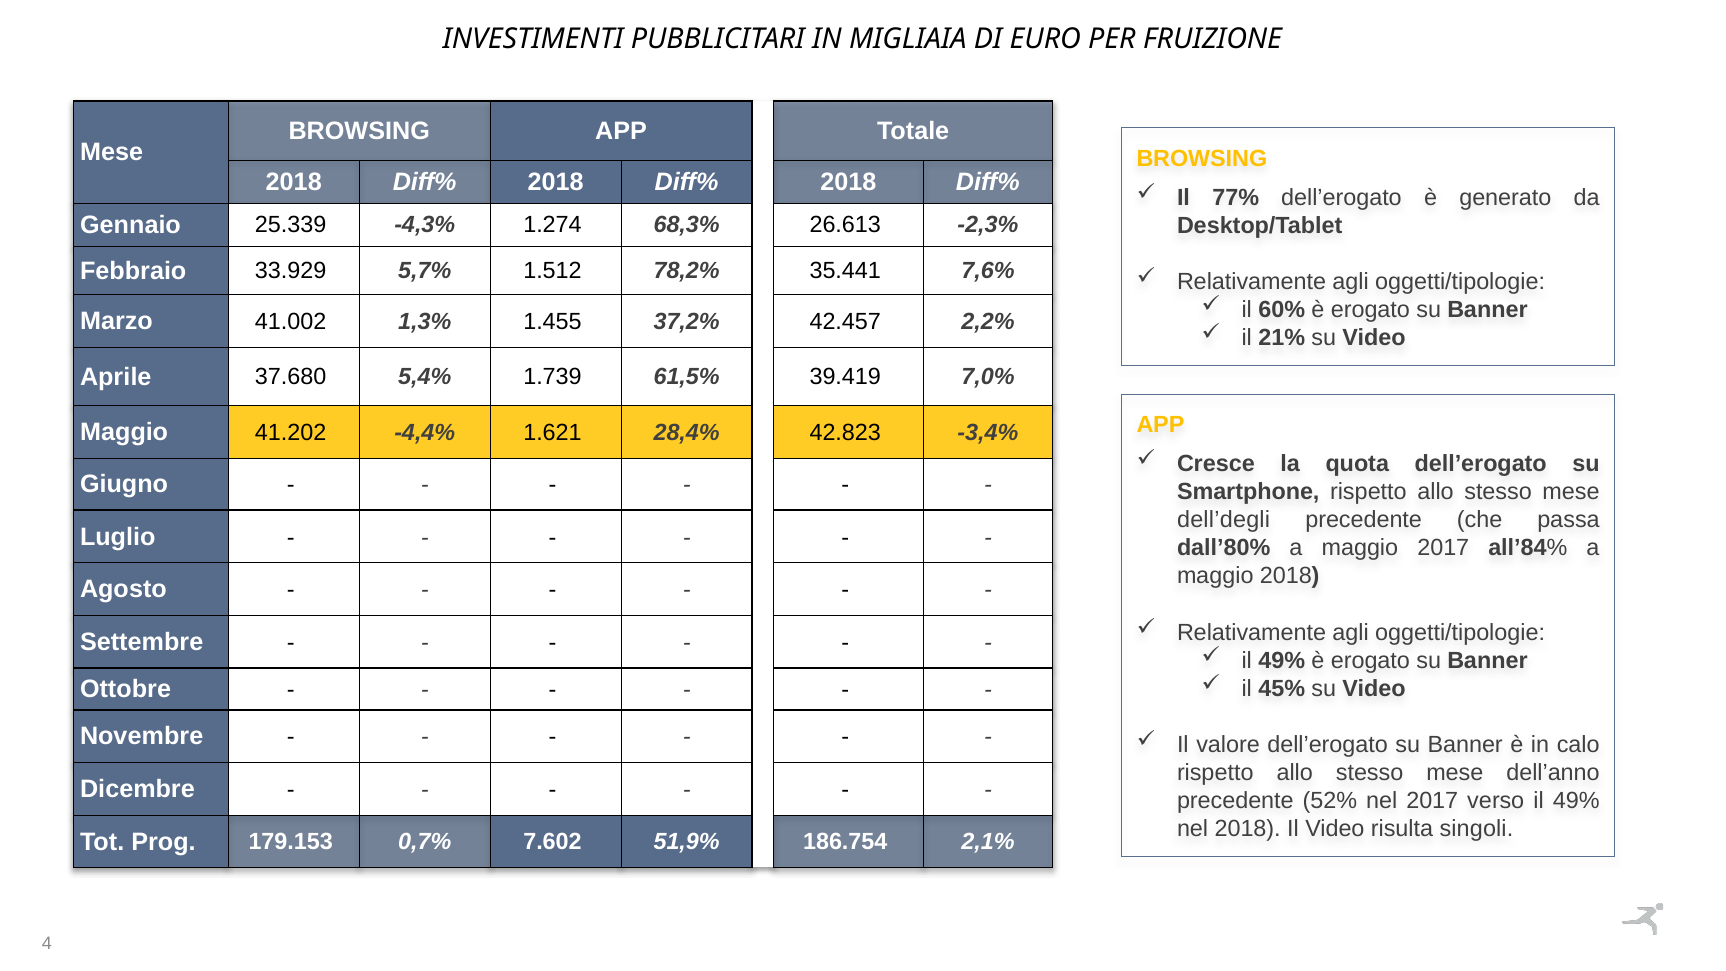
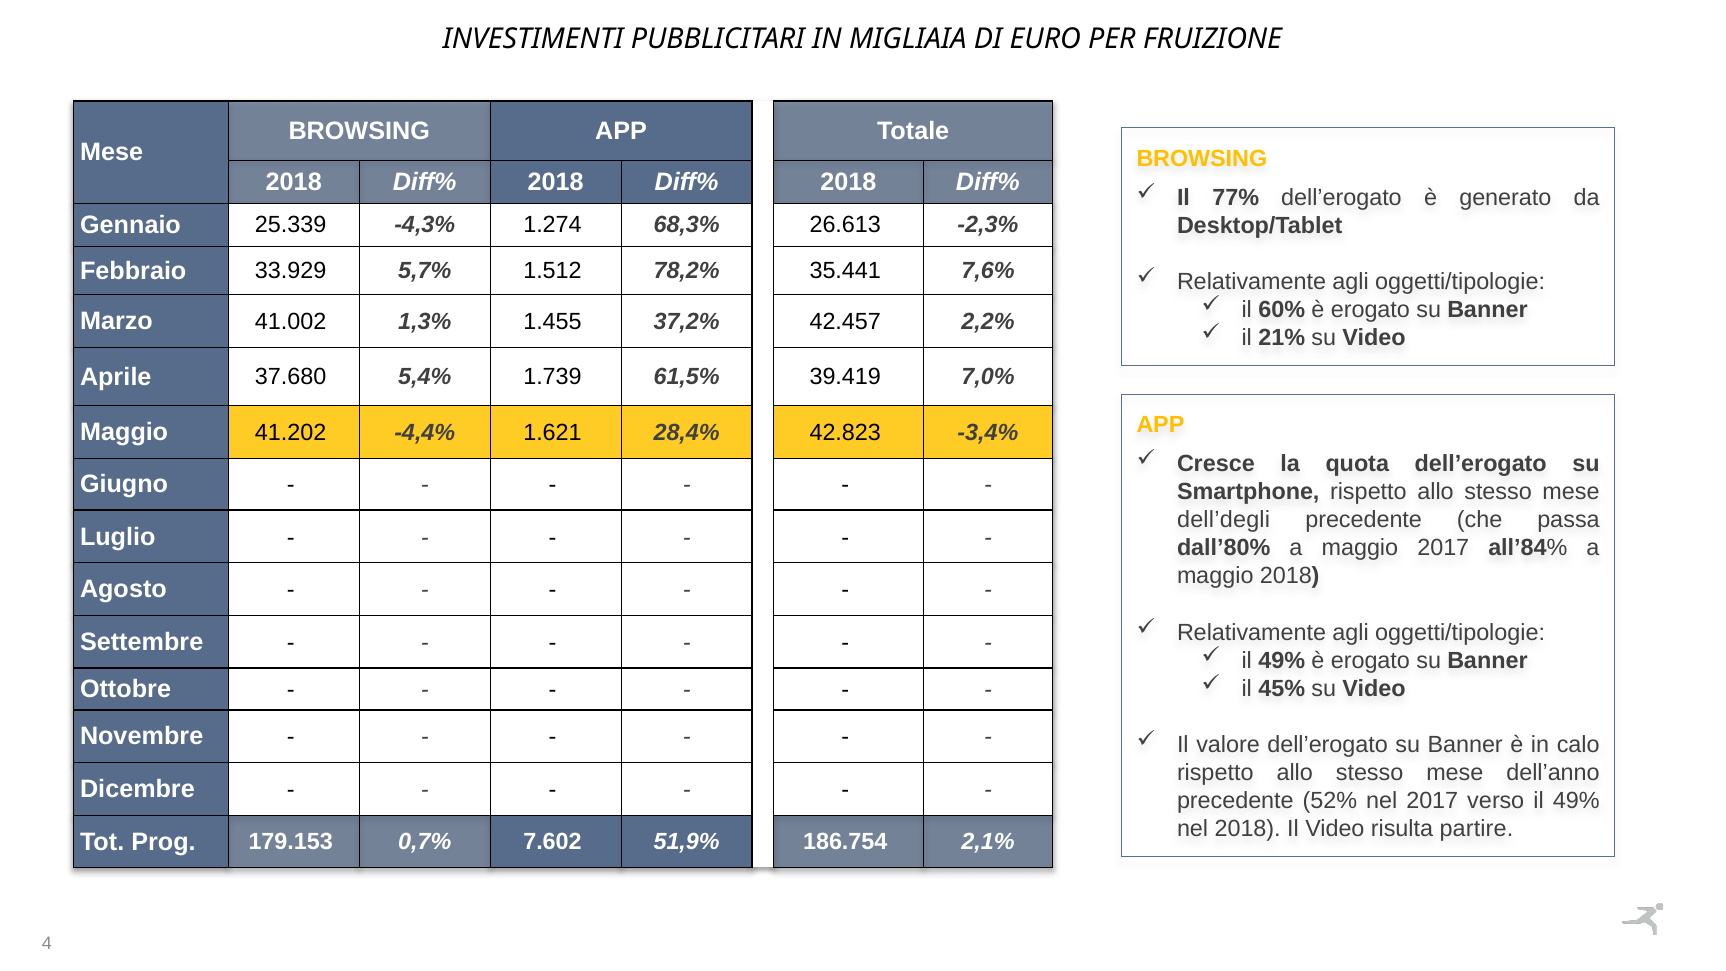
singoli: singoli -> partire
